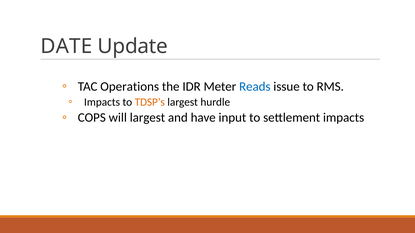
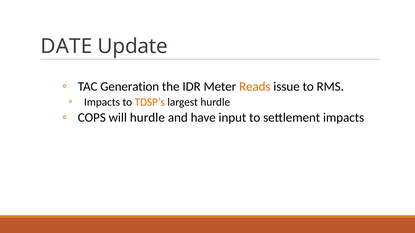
Operations: Operations -> Generation
Reads colour: blue -> orange
will largest: largest -> hurdle
